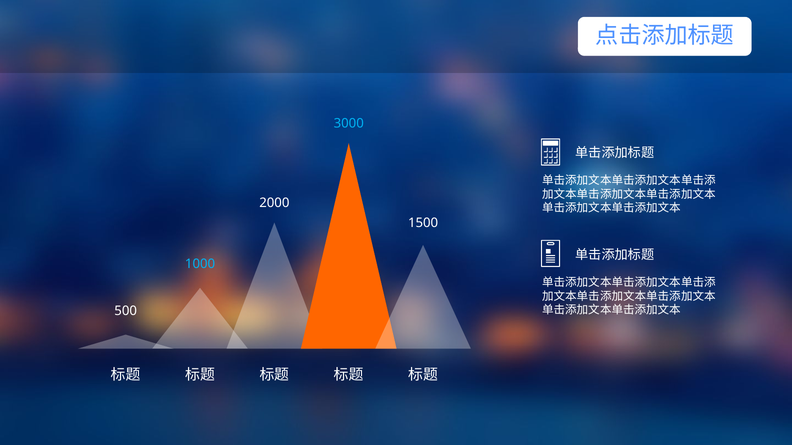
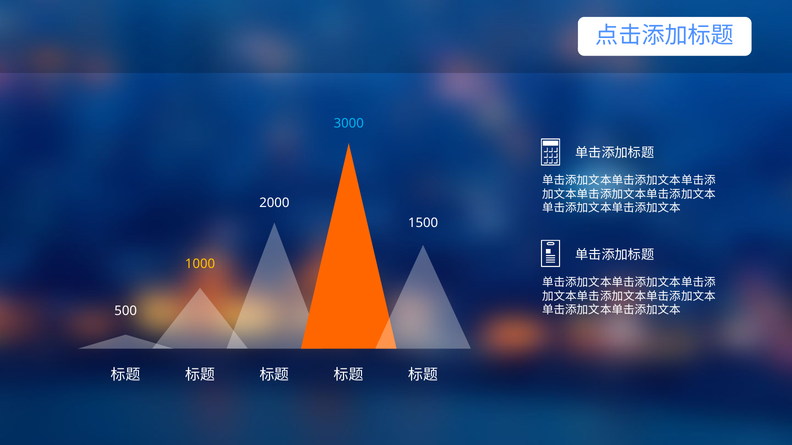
1000 colour: light blue -> yellow
